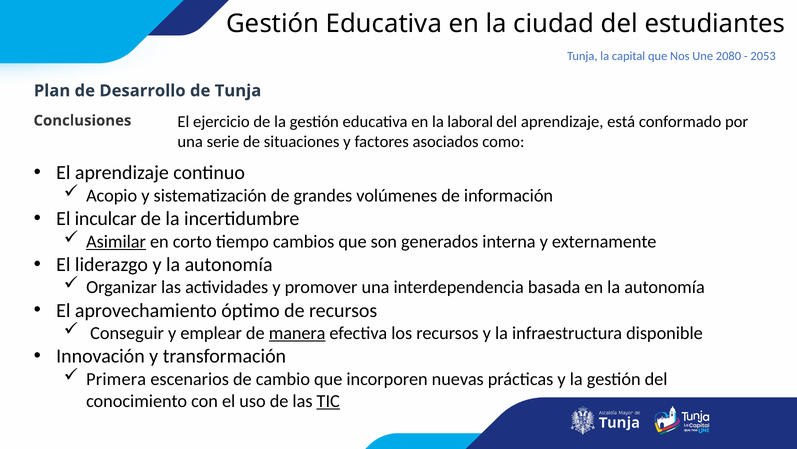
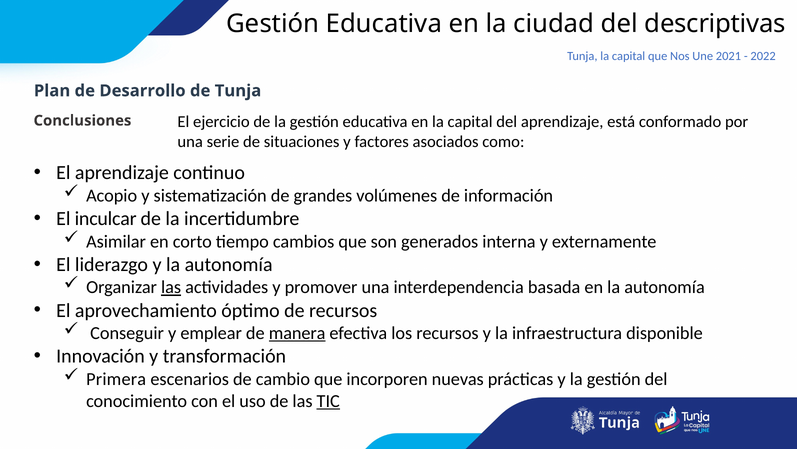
estudiantes: estudiantes -> descriptivas
2080: 2080 -> 2021
2053: 2053 -> 2022
en la laboral: laboral -> capital
Asimilar underline: present -> none
las at (171, 287) underline: none -> present
